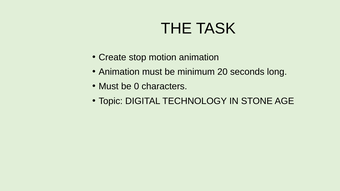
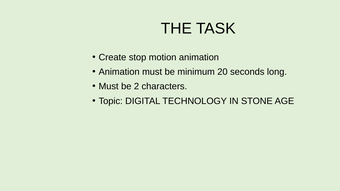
0: 0 -> 2
